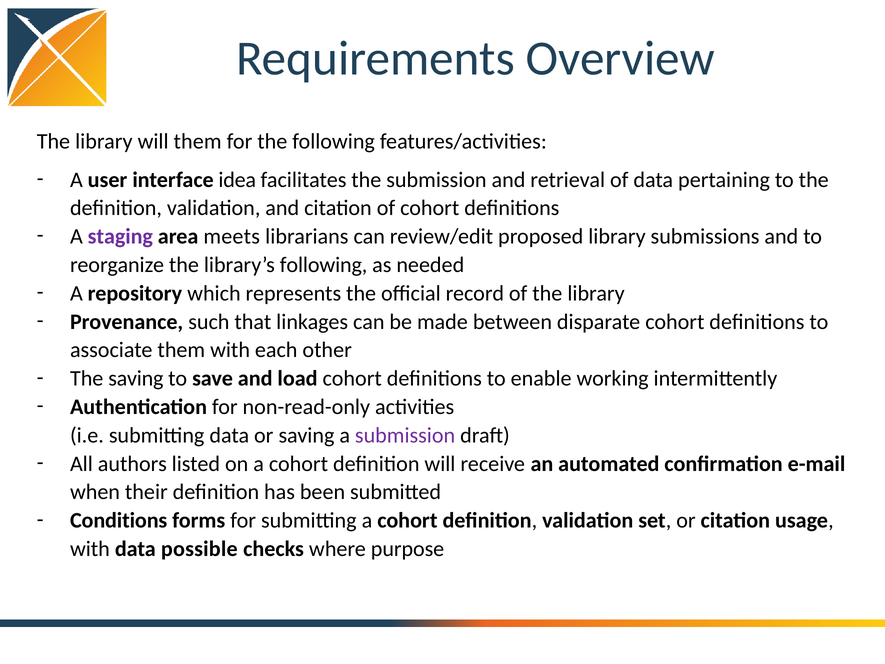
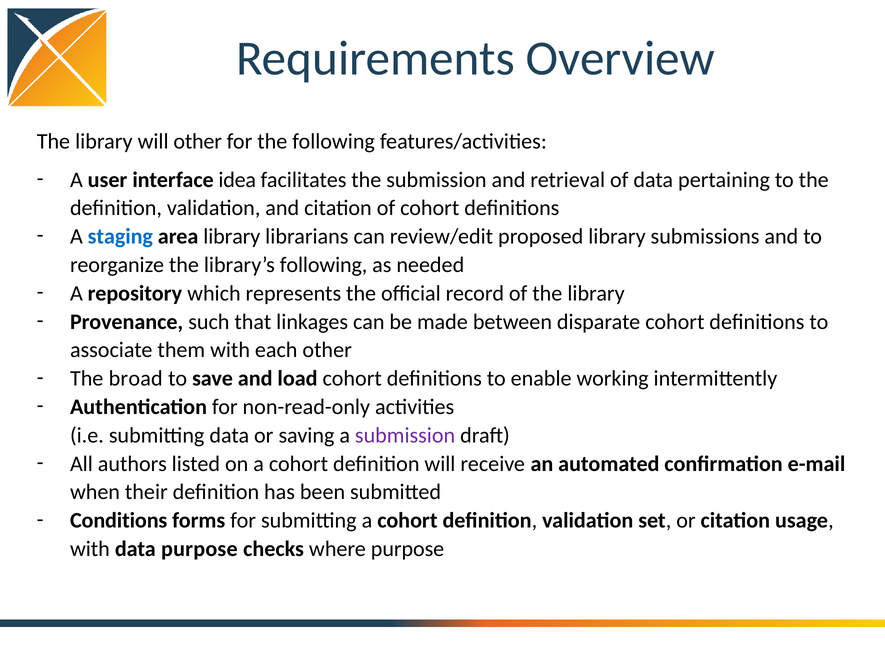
will them: them -> other
staging colour: purple -> blue
area meets: meets -> library
The saving: saving -> broad
data possible: possible -> purpose
